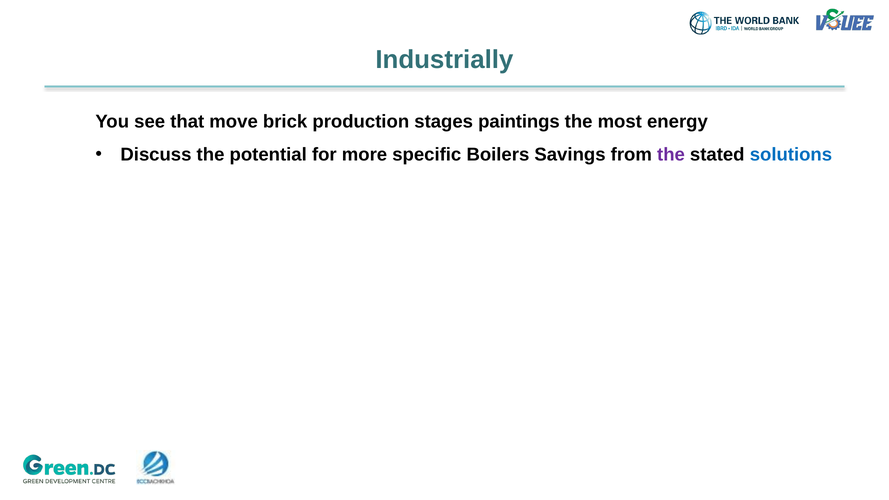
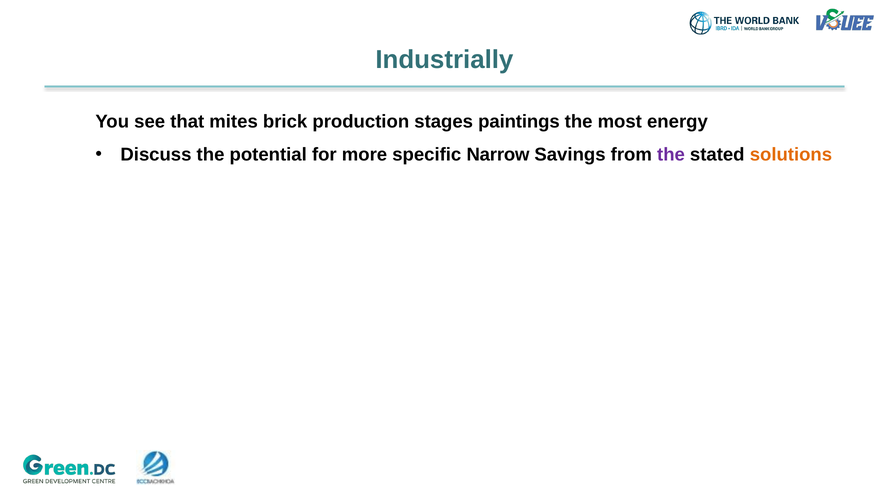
move: move -> mites
Boilers: Boilers -> Narrow
solutions colour: blue -> orange
